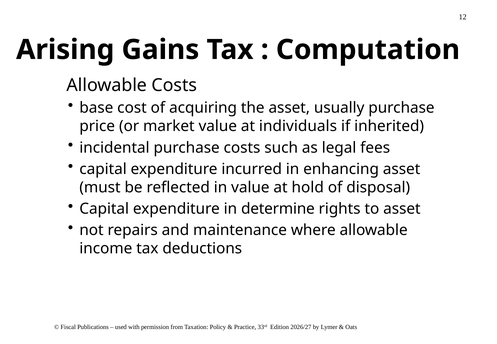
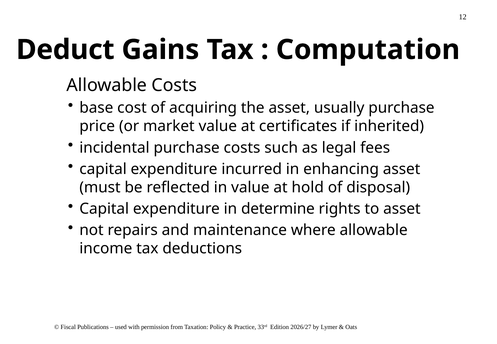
Arising: Arising -> Deduct
individuals: individuals -> certificates
